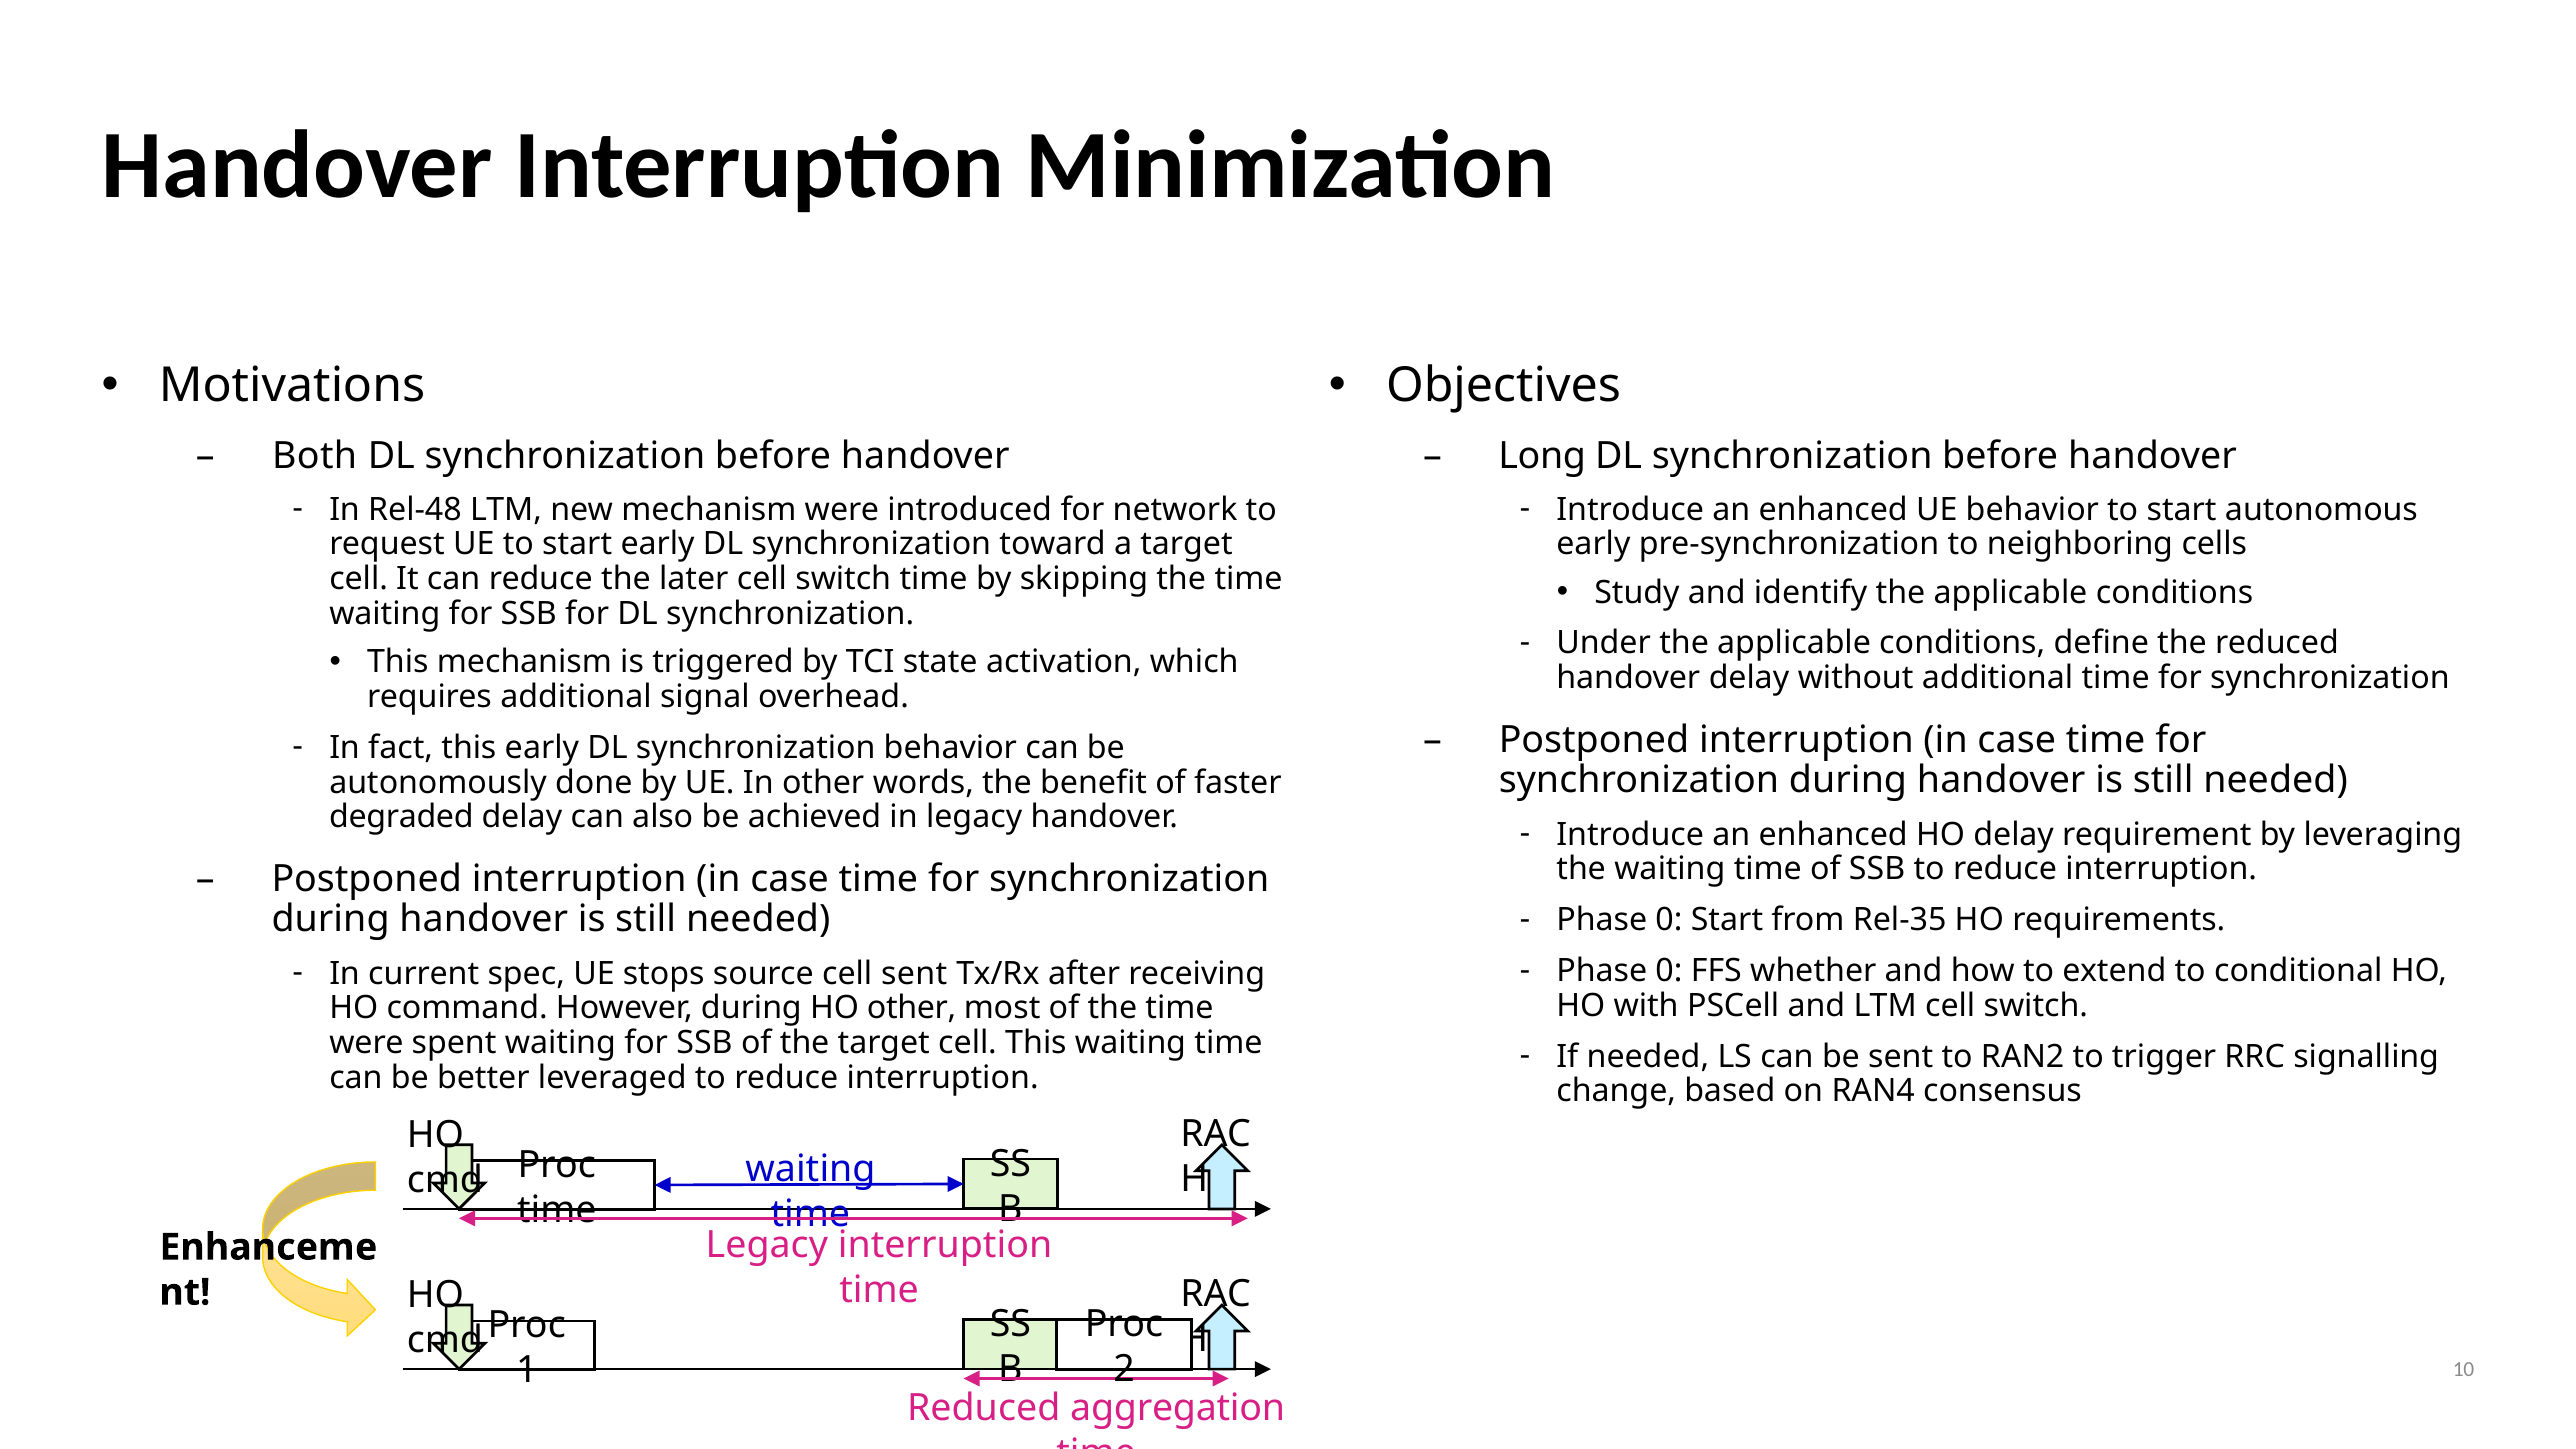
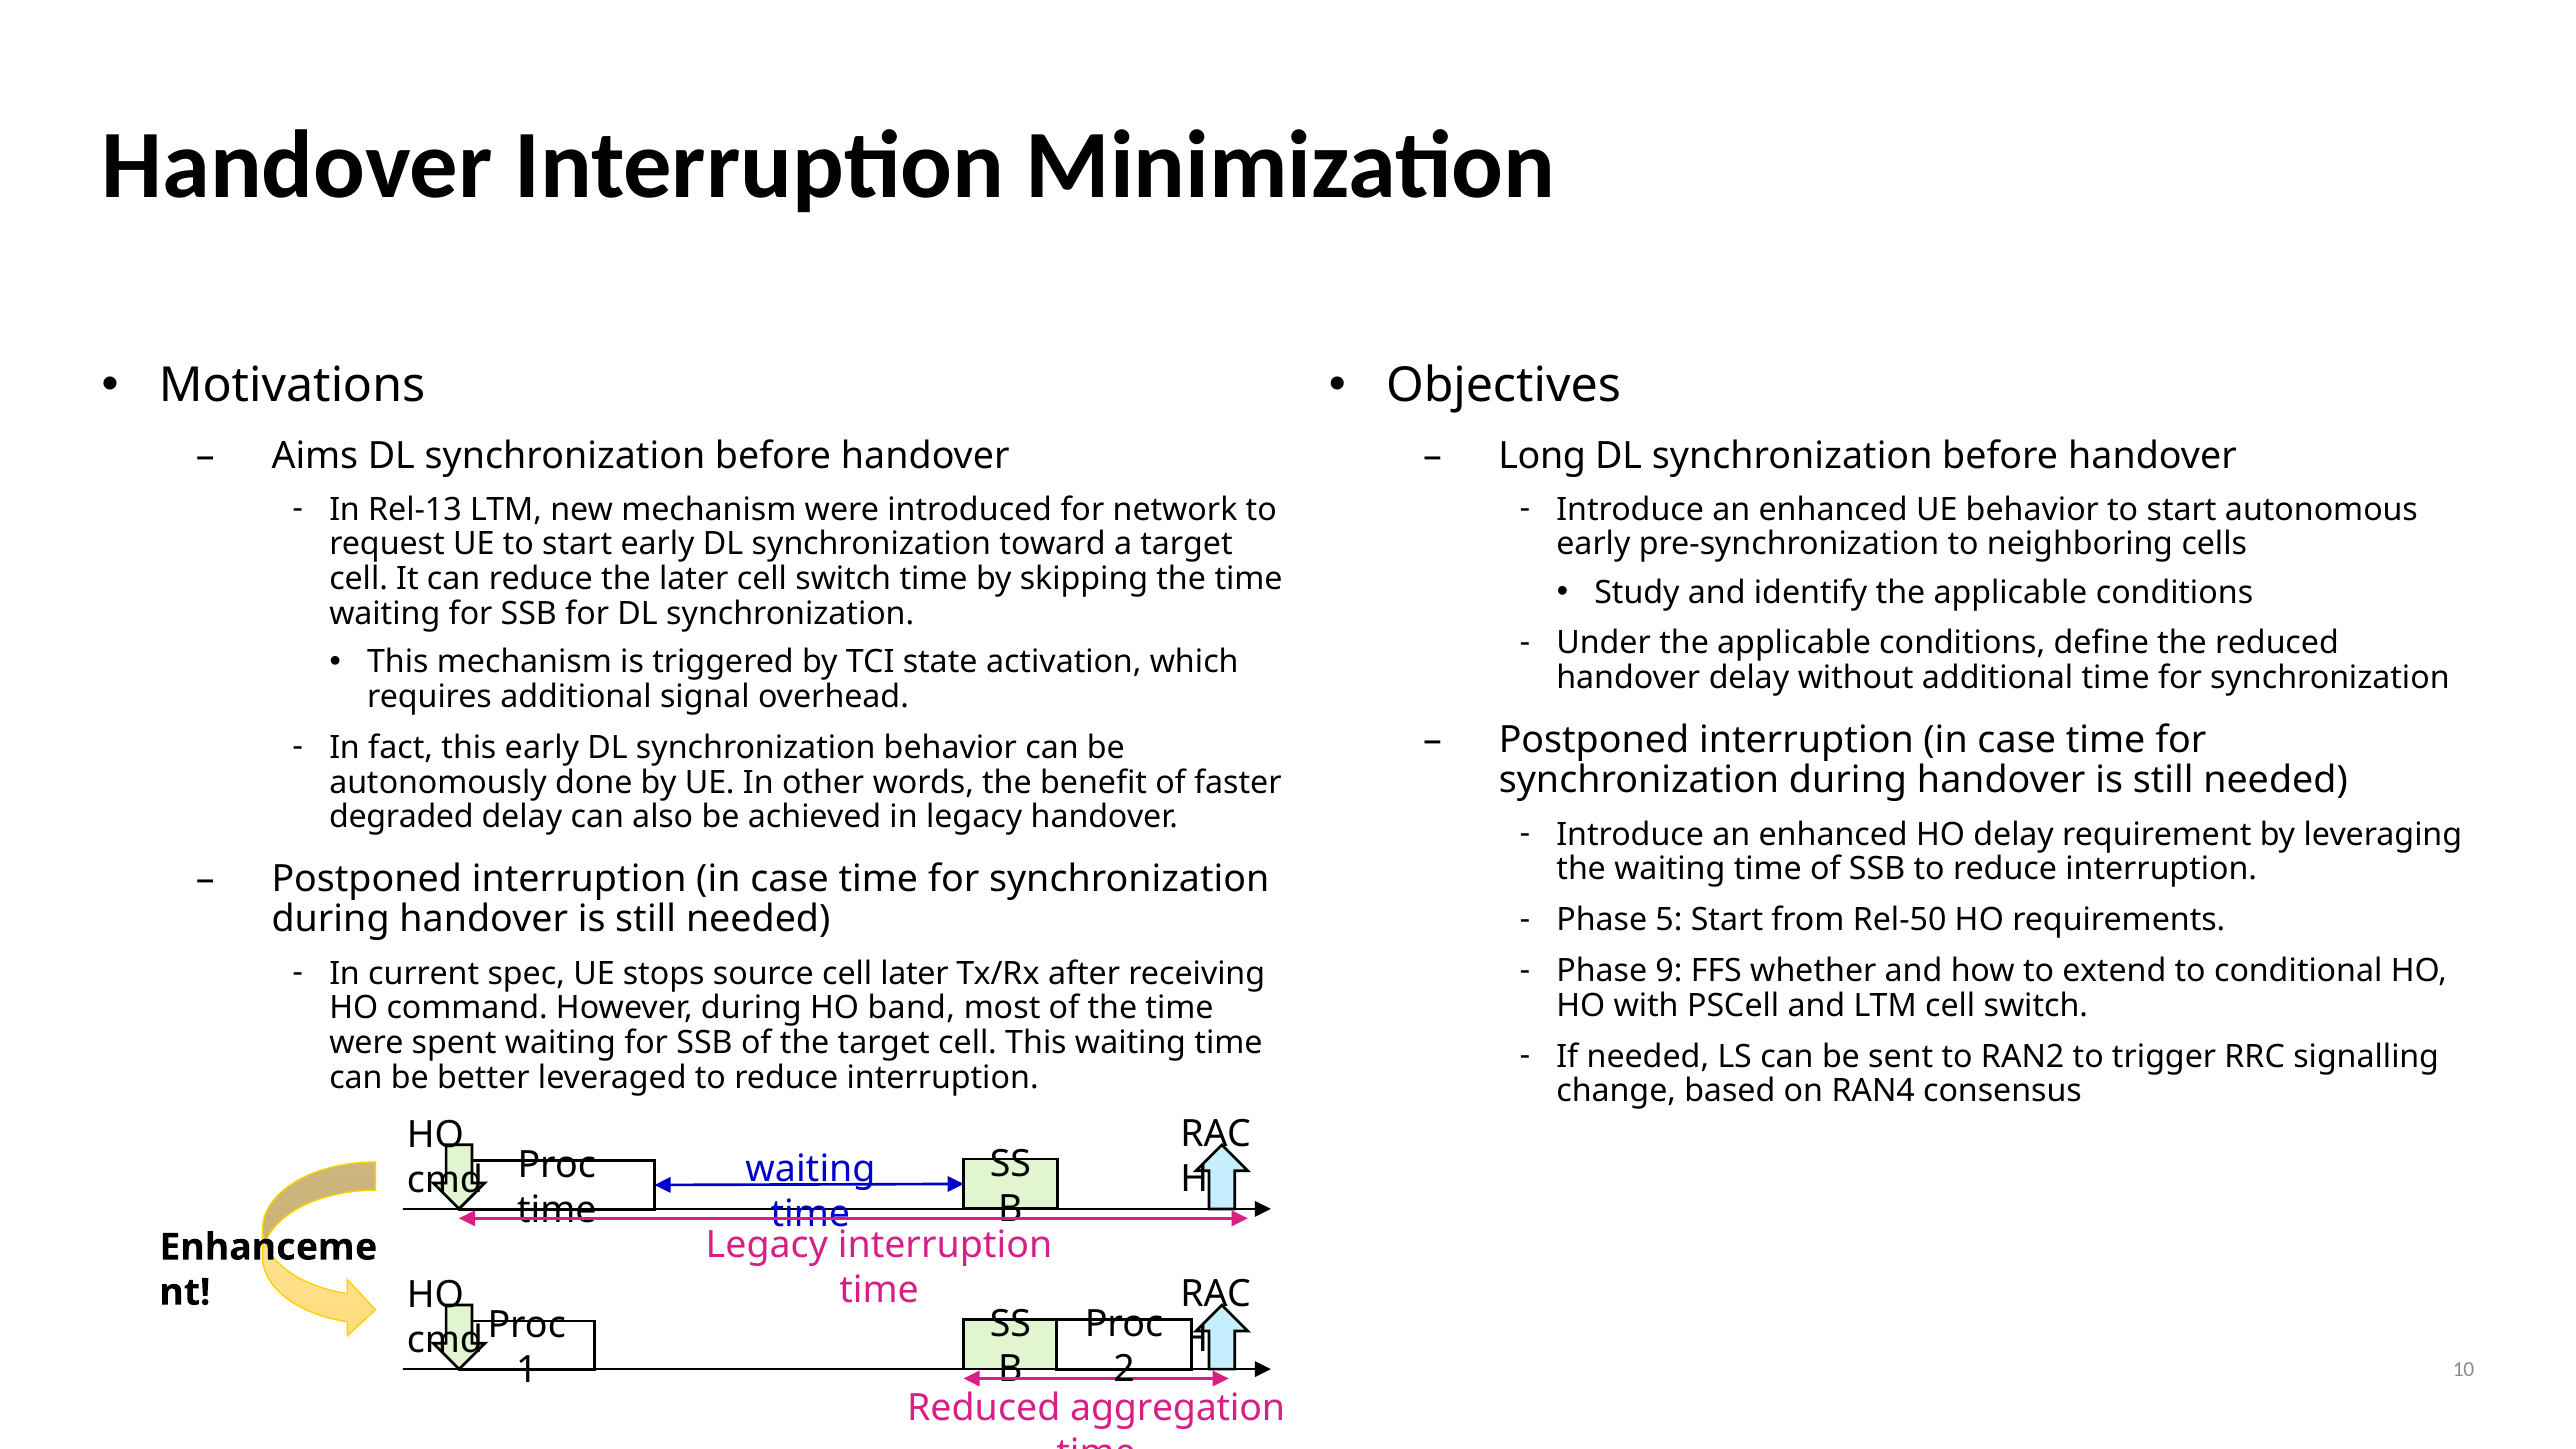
Both: Both -> Aims
Rel-48: Rel-48 -> Rel-13
0 at (1669, 920): 0 -> 5
Rel-35: Rel-35 -> Rel-50
0 at (1669, 971): 0 -> 9
cell sent: sent -> later
HO other: other -> band
